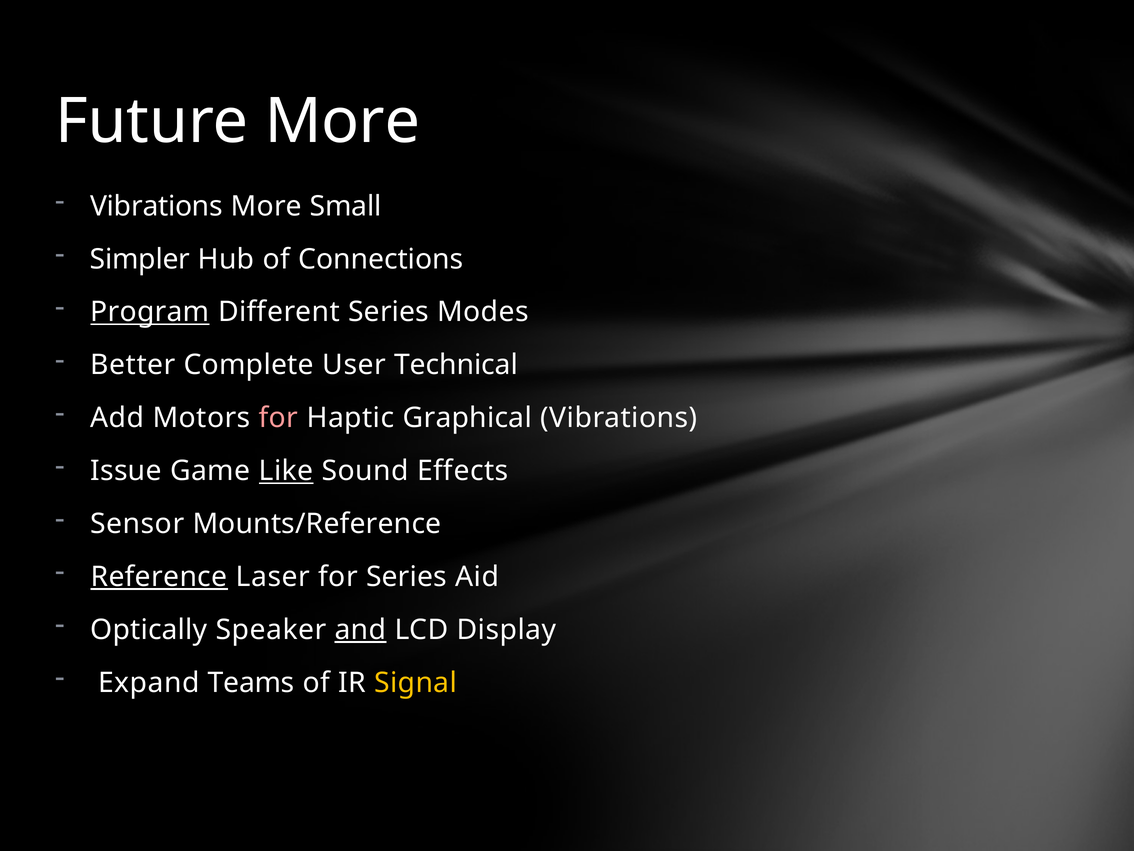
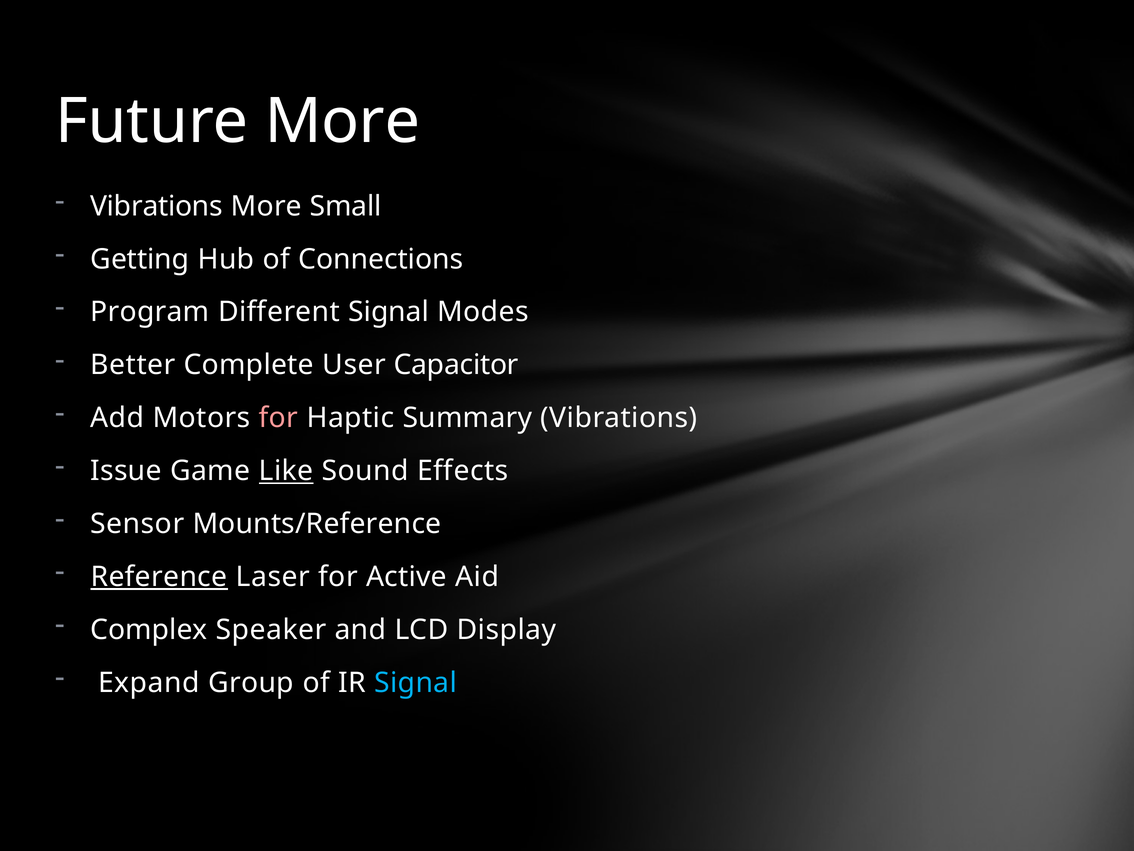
Simpler: Simpler -> Getting
Program underline: present -> none
Different Series: Series -> Signal
Technical: Technical -> Capacitor
Graphical: Graphical -> Summary
for Series: Series -> Active
Optically: Optically -> Complex
and underline: present -> none
Teams: Teams -> Group
Signal at (416, 682) colour: yellow -> light blue
